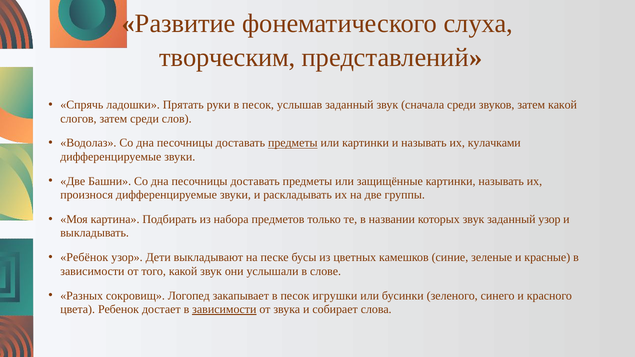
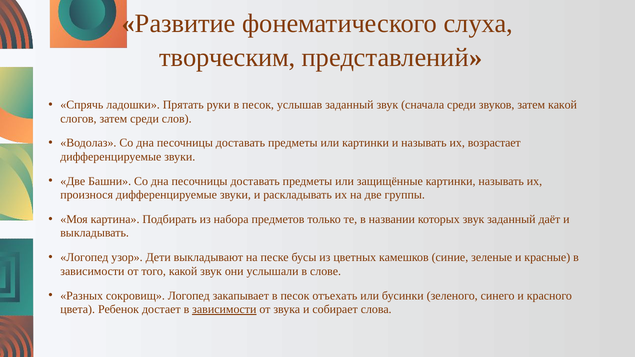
предметы at (293, 143) underline: present -> none
кулачками: кулачками -> возрастает
заданный узор: узор -> даёт
Ребёнок at (84, 258): Ребёнок -> Логопед
игрушки: игрушки -> отъехать
